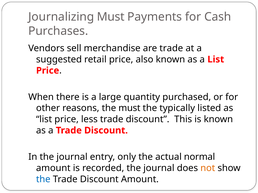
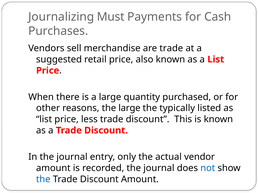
the must: must -> large
normal: normal -> vendor
not colour: orange -> blue
